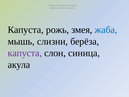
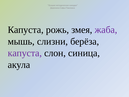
жаба colour: blue -> purple
